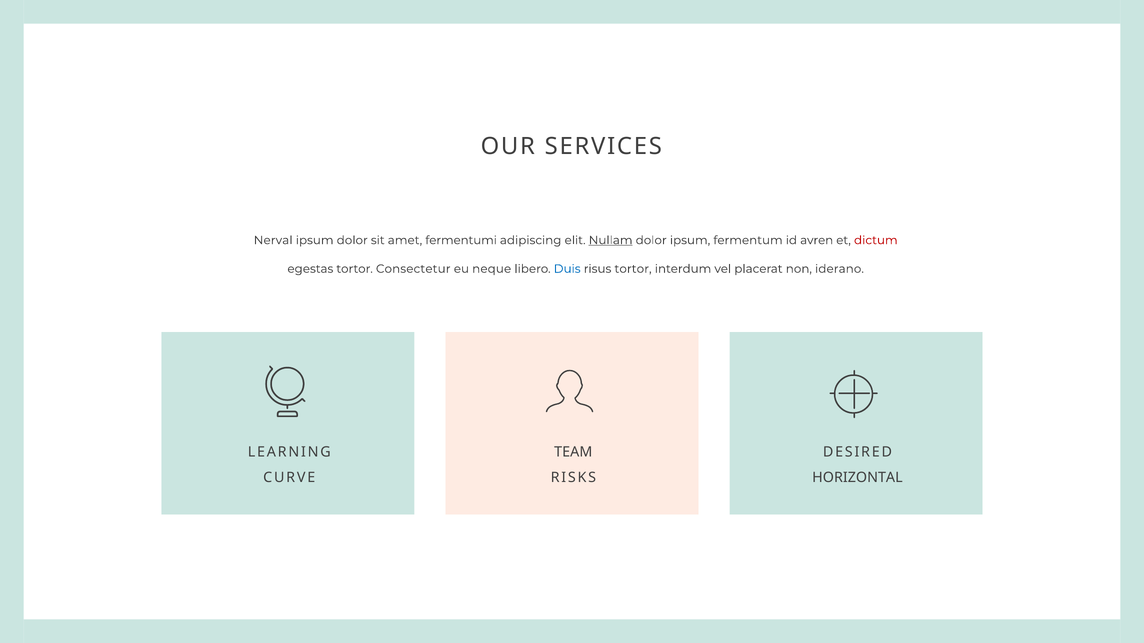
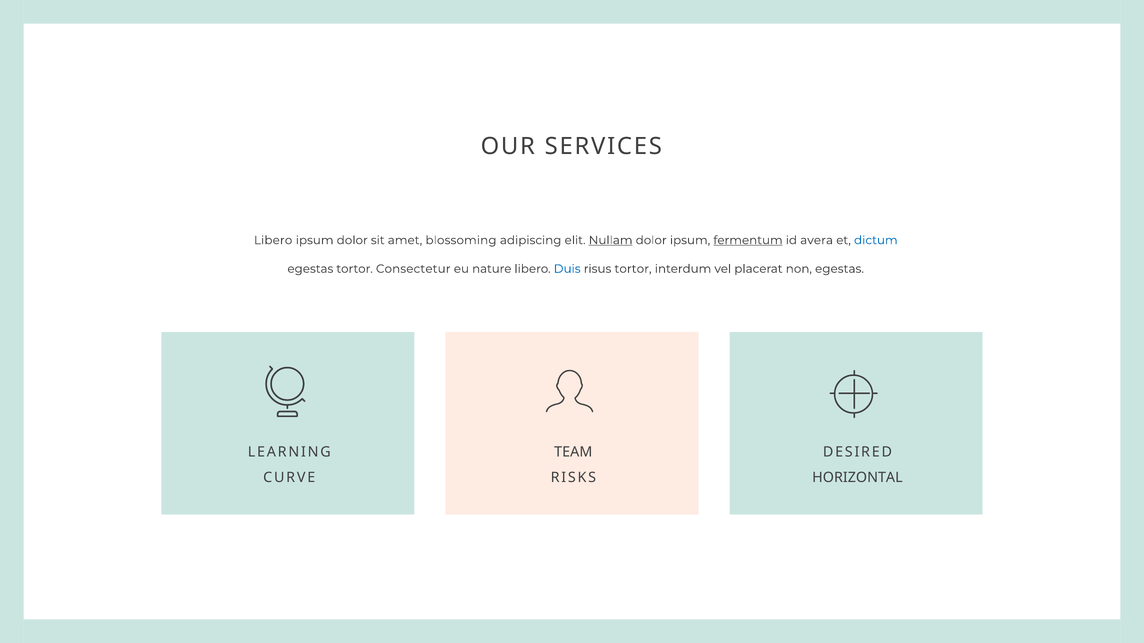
Nerval at (273, 240): Nerval -> Libero
fermentumi: fermentumi -> blossoming
fermentum underline: none -> present
avren: avren -> avera
dictum colour: red -> blue
neque: neque -> nature
non iderano: iderano -> egestas
